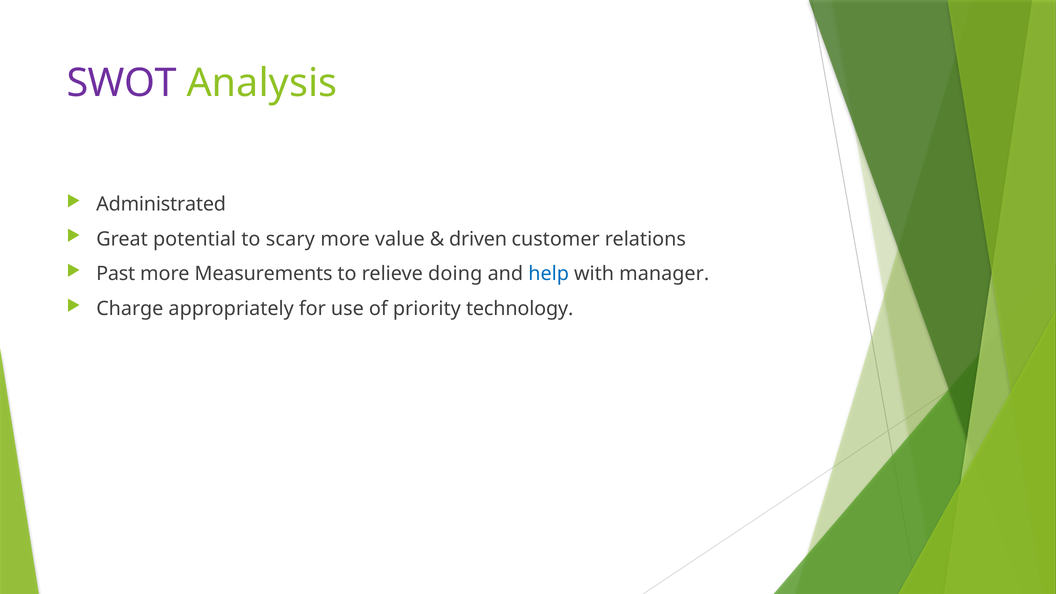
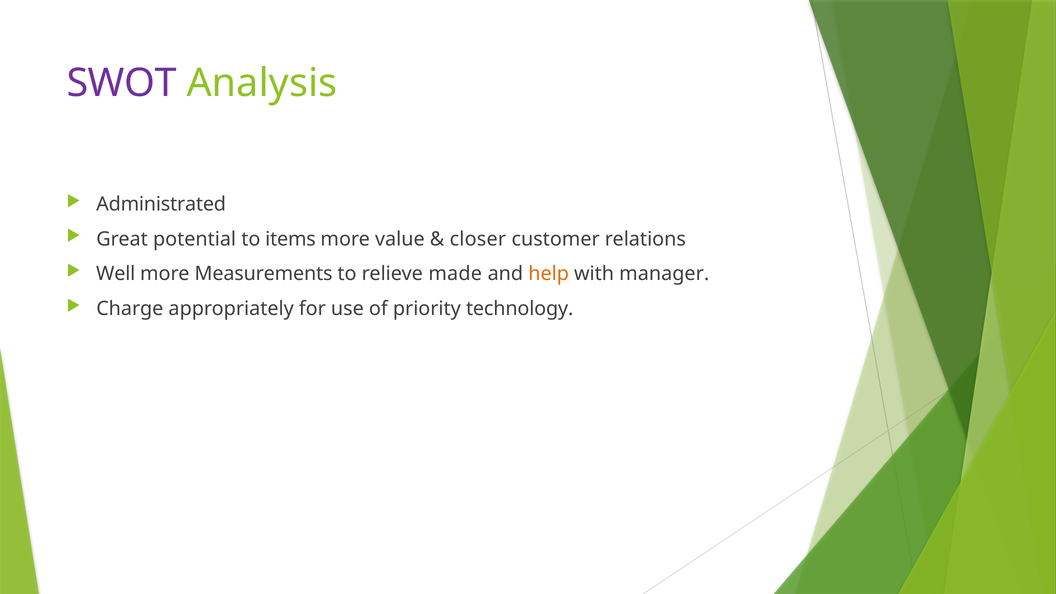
scary: scary -> items
driven: driven -> closer
Past: Past -> Well
doing: doing -> made
help colour: blue -> orange
